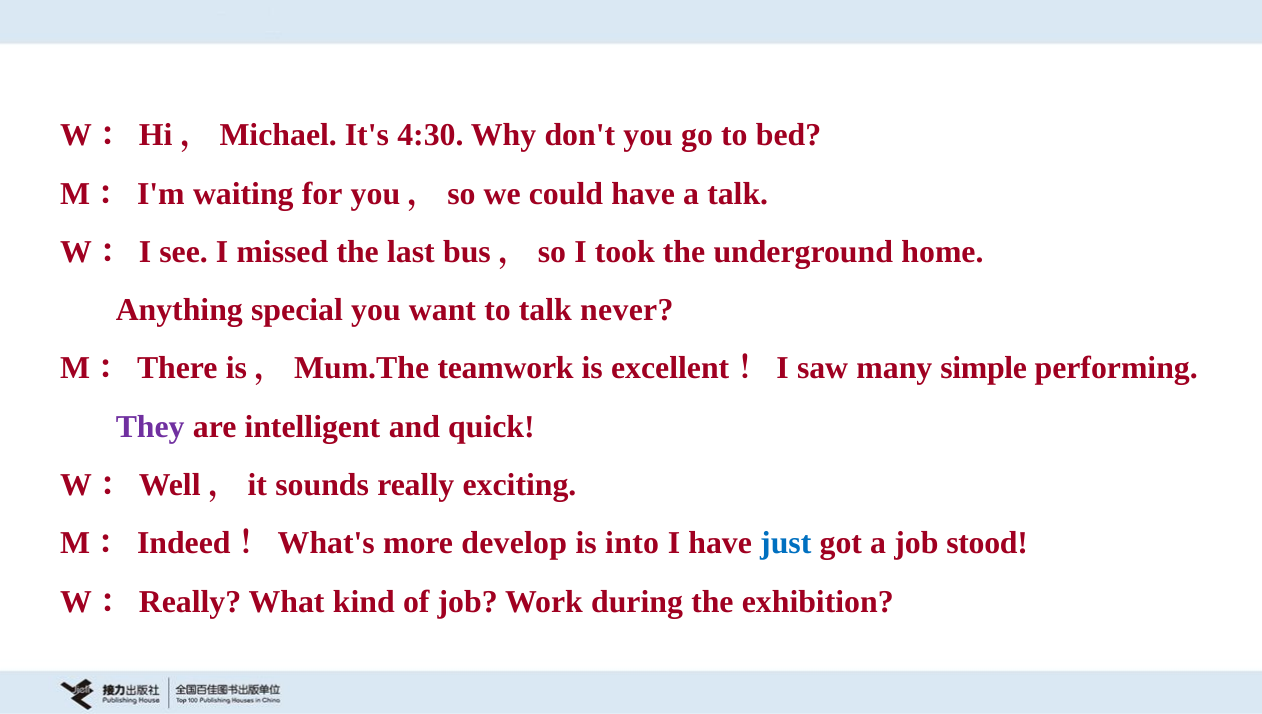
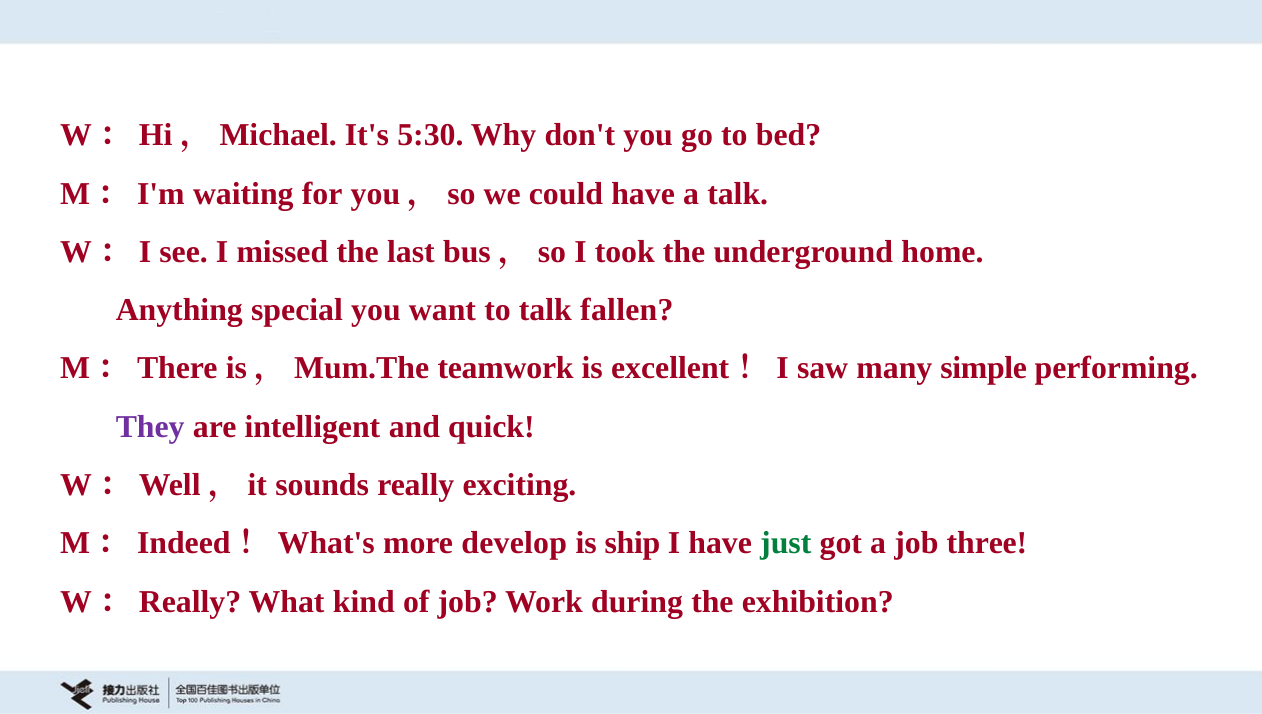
4:30: 4:30 -> 5:30
never: never -> fallen
into: into -> ship
just colour: blue -> green
stood: stood -> three
